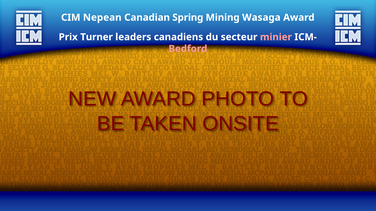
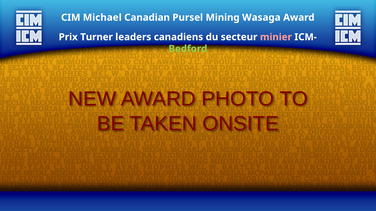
Nepean: Nepean -> Michael
Spring: Spring -> Pursel
Bedford colour: pink -> light green
